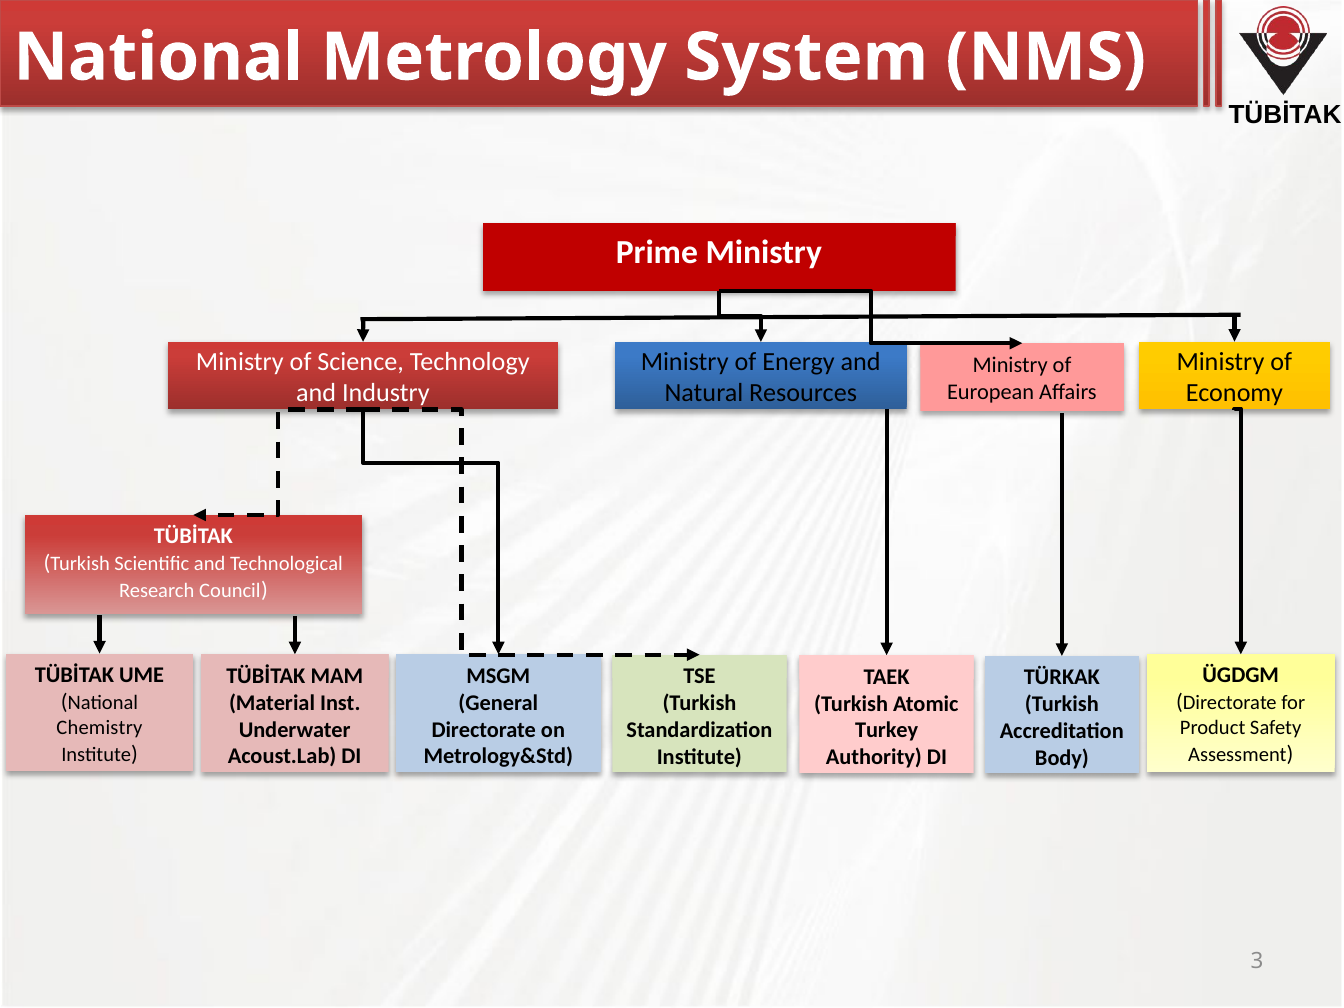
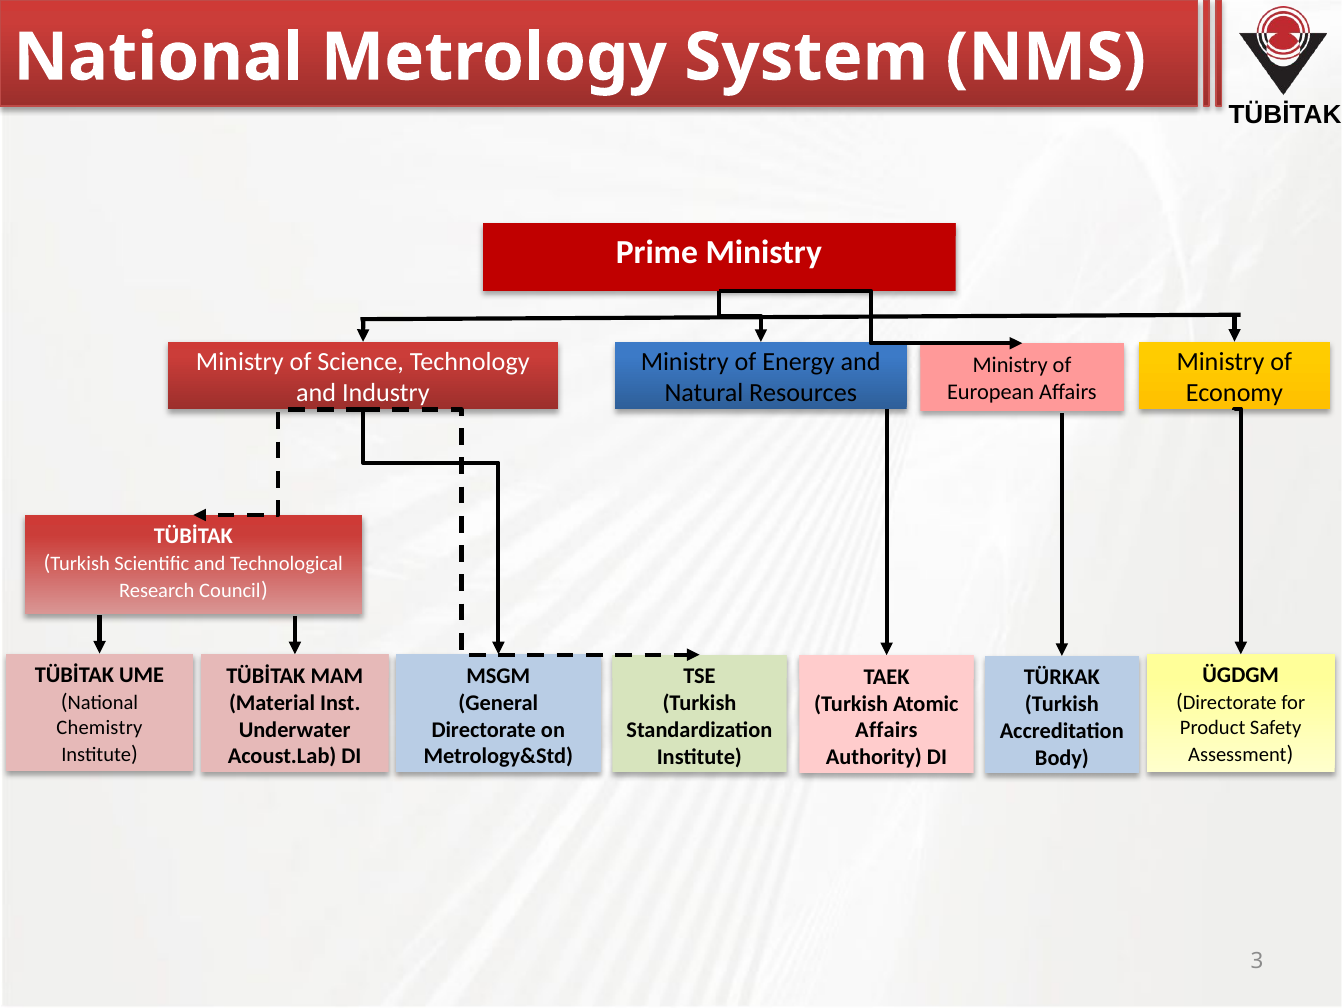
Turkey at (887, 731): Turkey -> Affairs
